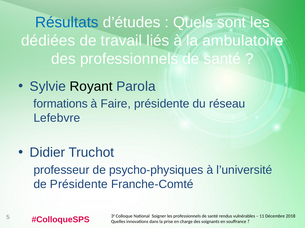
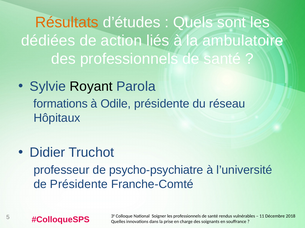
Résultats colour: blue -> orange
travail: travail -> action
Faire: Faire -> Odile
Lefebvre: Lefebvre -> Hôpitaux
psycho-physiques: psycho-physiques -> psycho-psychiatre
